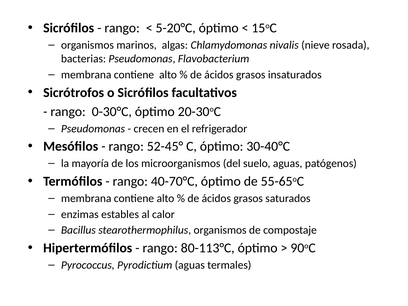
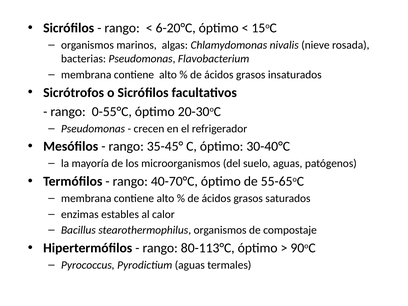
5-20°C: 5-20°C -> 6-20°C
0-30°C: 0-30°C -> 0-55°C
52-45°: 52-45° -> 35-45°
